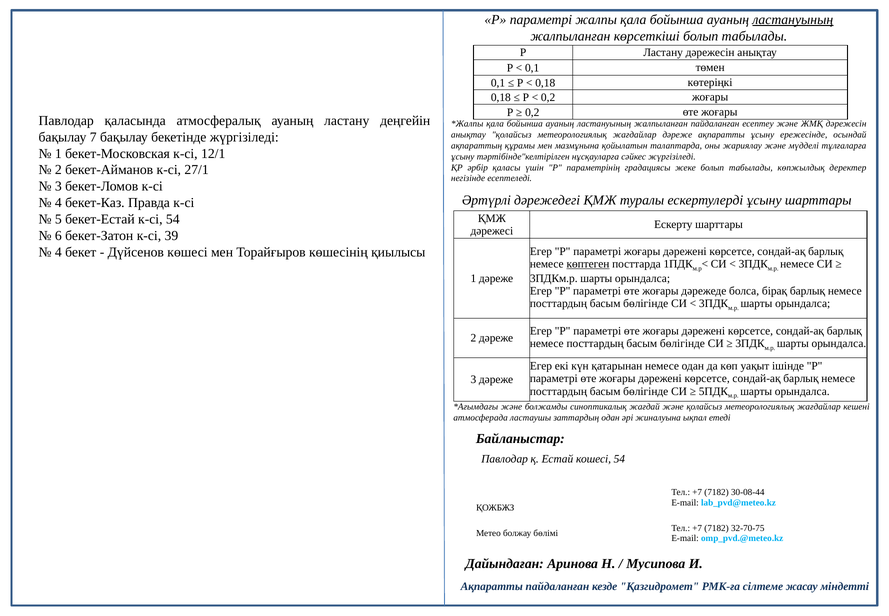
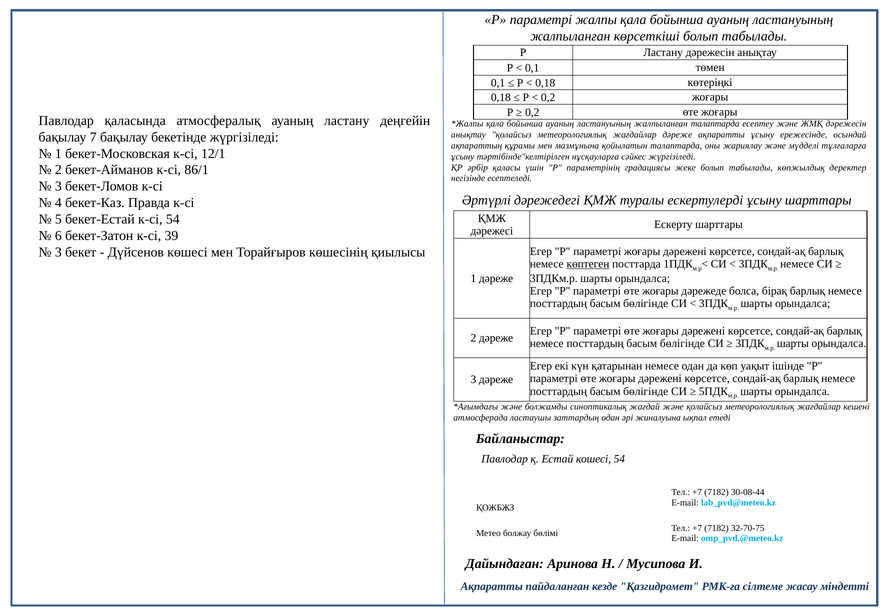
ластануының at (793, 20) underline: present -> none
жалпыланған пайдаланған: пайдаланған -> талаптарда
27/1: 27/1 -> 86/1
4 at (58, 252): 4 -> 3
